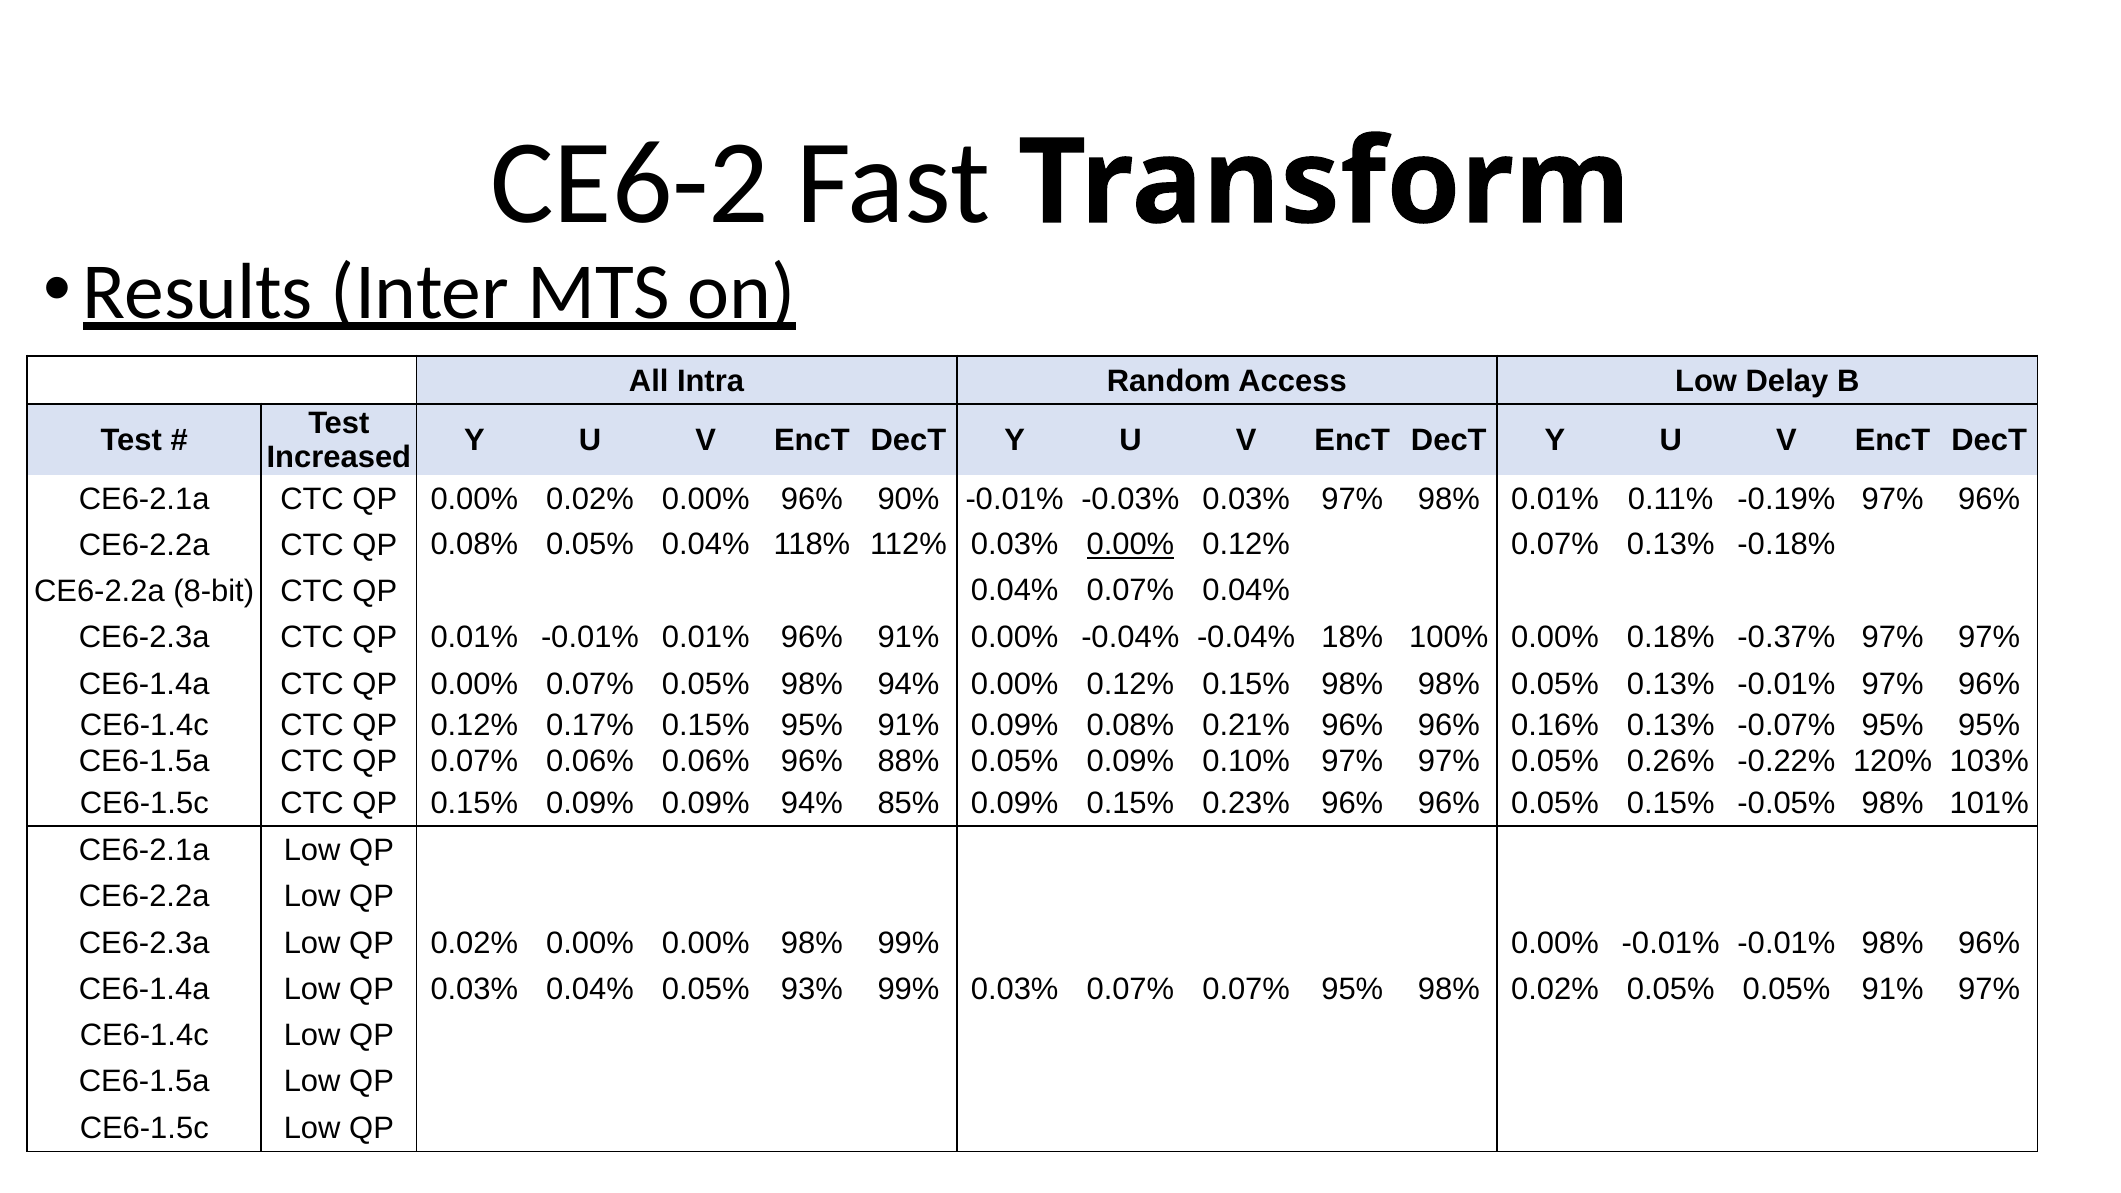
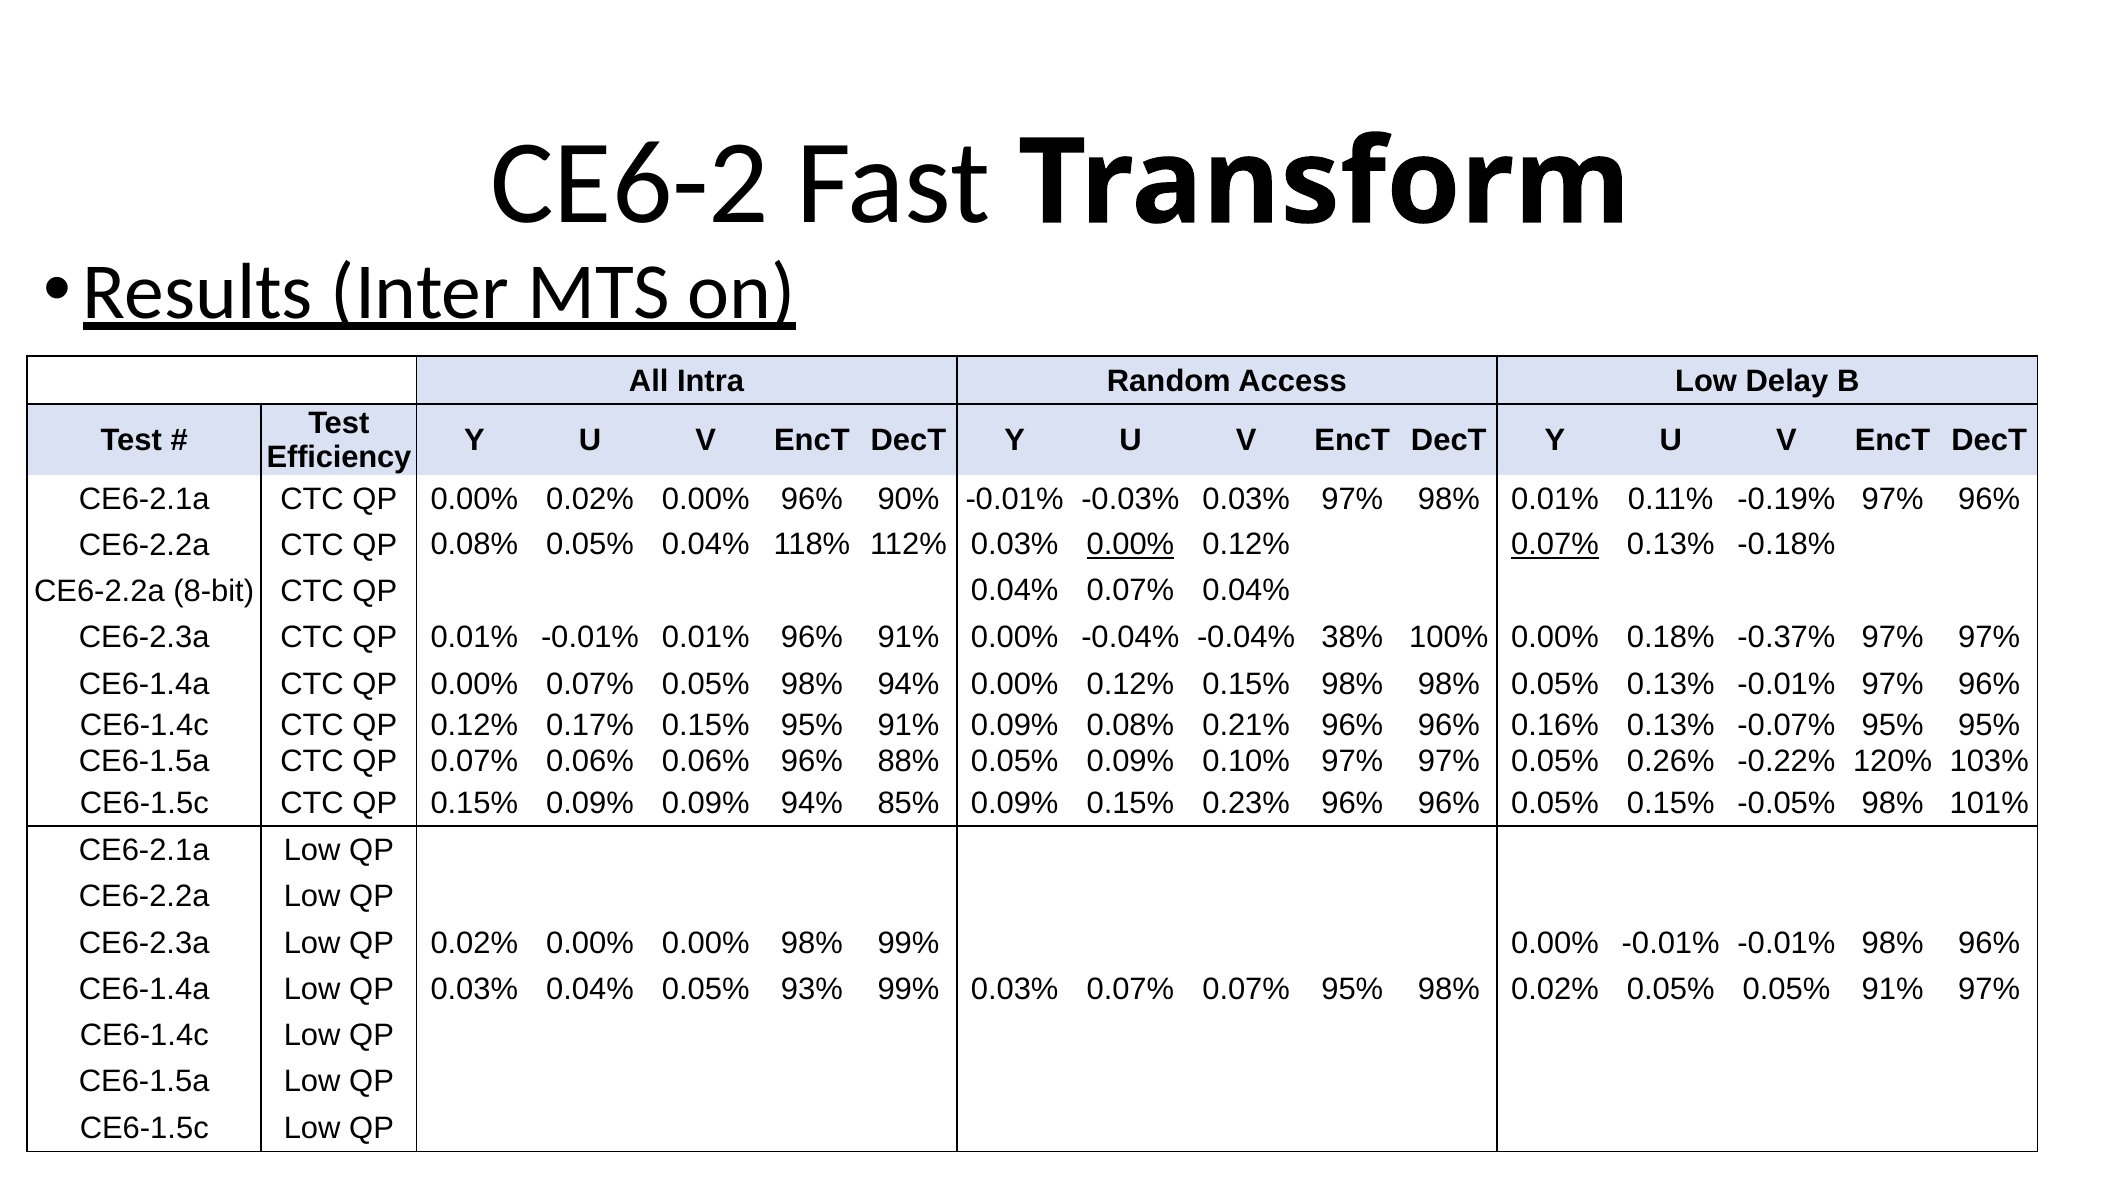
Increased: Increased -> Efficiency
0.07% at (1555, 544) underline: none -> present
18%: 18% -> 38%
